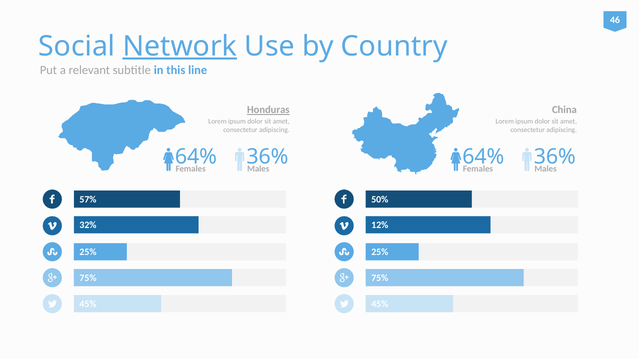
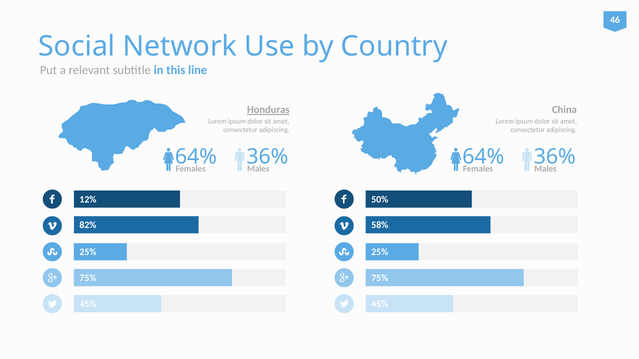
Network underline: present -> none
57%: 57% -> 12%
32%: 32% -> 82%
12%: 12% -> 58%
